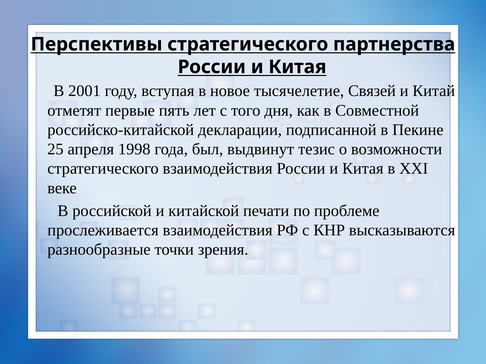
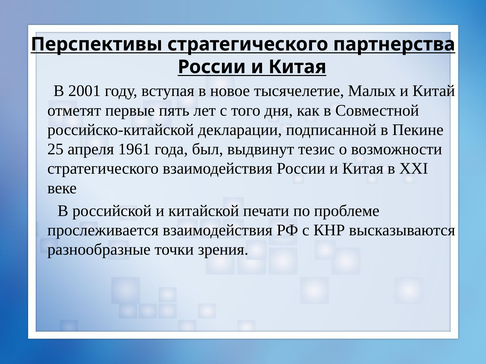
Связей: Связей -> Малых
1998: 1998 -> 1961
